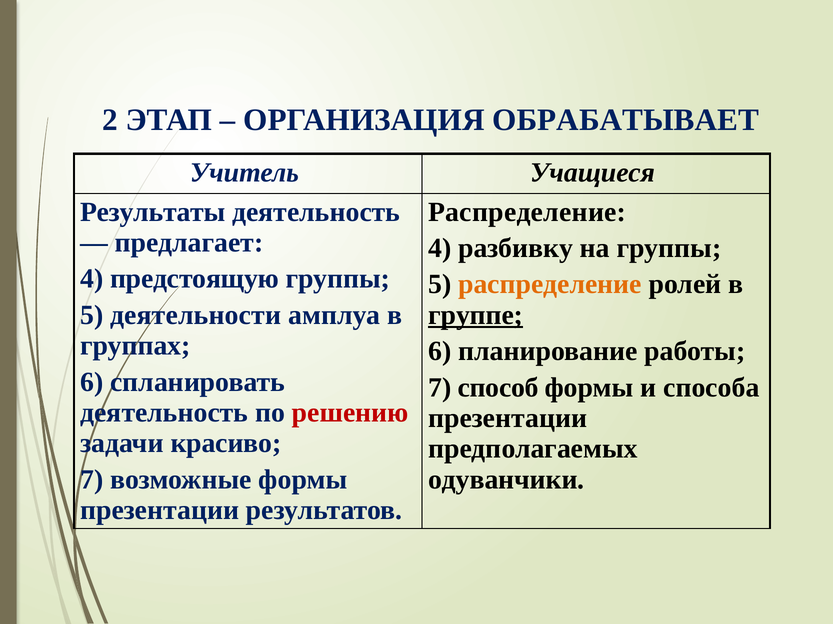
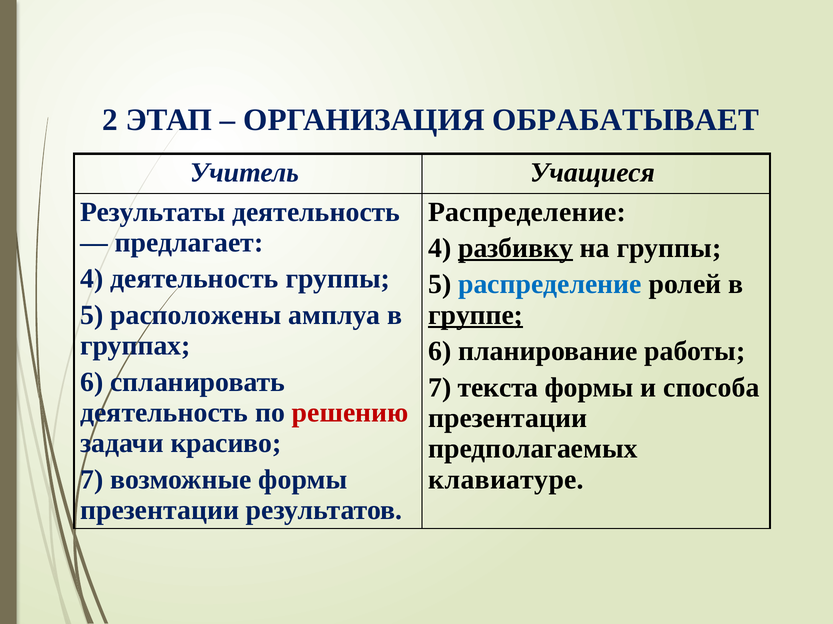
разбивку underline: none -> present
4 предстоящую: предстоящую -> деятельность
распределение at (550, 285) colour: orange -> blue
деятельности: деятельности -> расположены
способ: способ -> текста
одуванчики: одуванчики -> клавиатуре
